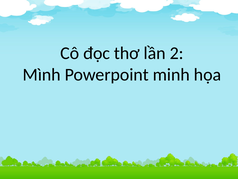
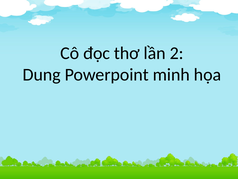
Mình: Mình -> Dung
